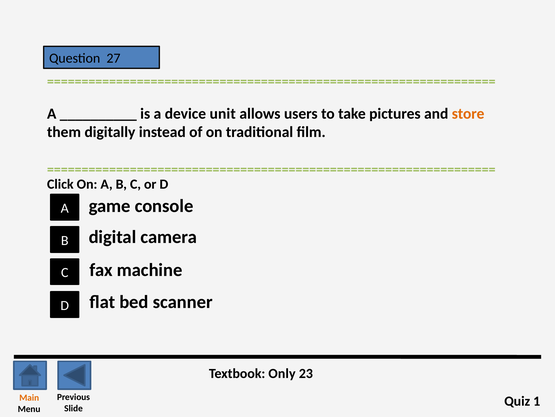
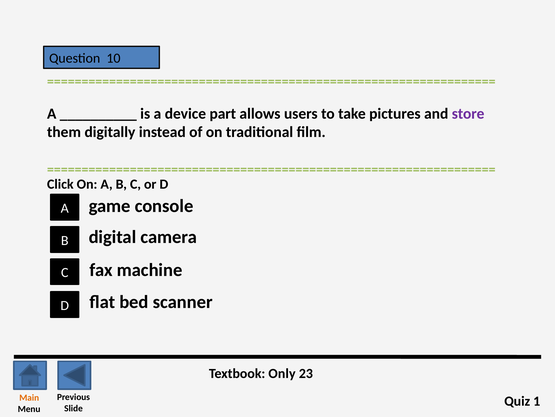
27: 27 -> 10
unit: unit -> part
store colour: orange -> purple
